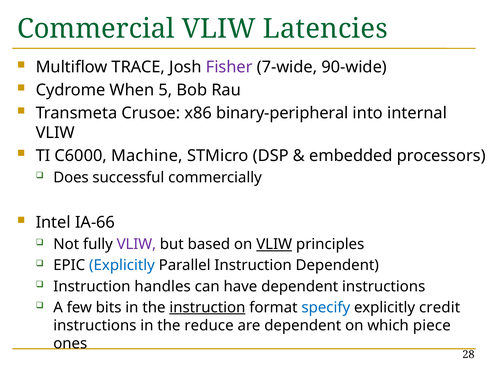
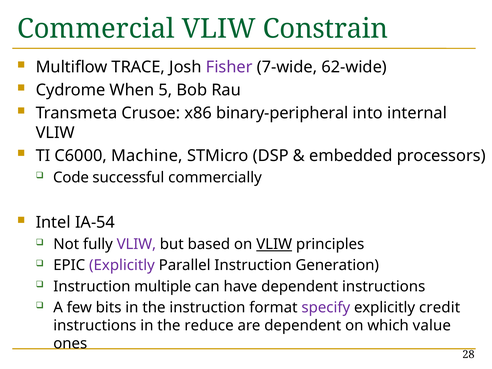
Latencies: Latencies -> Constrain
90-wide: 90-wide -> 62-wide
Does: Does -> Code
IA-66: IA-66 -> IA-54
Explicitly at (122, 265) colour: blue -> purple
Instruction Dependent: Dependent -> Generation
handles: handles -> multiple
instruction at (207, 307) underline: present -> none
specify colour: blue -> purple
piece: piece -> value
